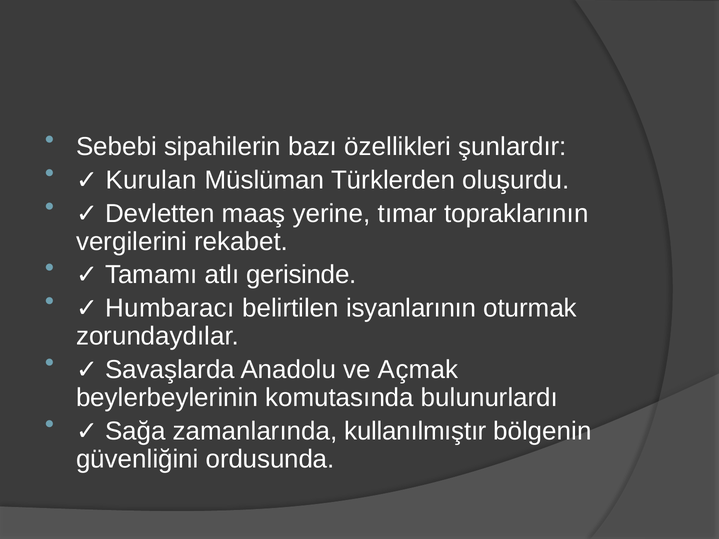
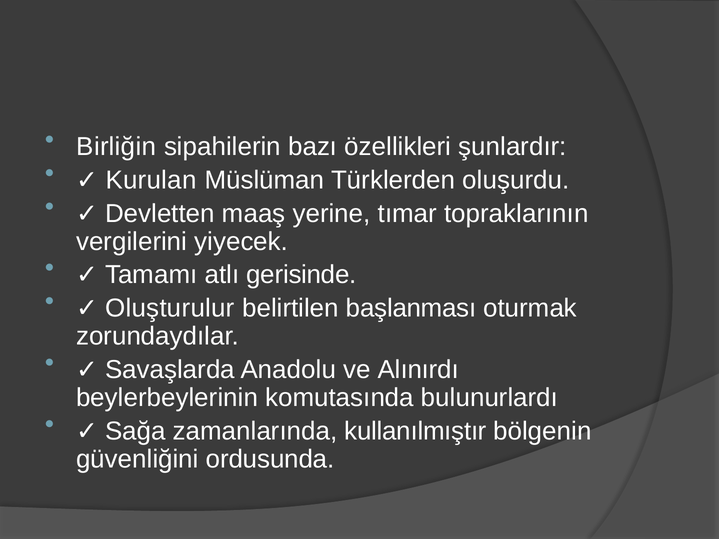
Sebebi: Sebebi -> Birliğin
rekabet: rekabet -> yiyecek
Humbaracı: Humbaracı -> Oluşturulur
isyanlarının: isyanlarının -> başlanması
Açmak: Açmak -> Alınırdı
